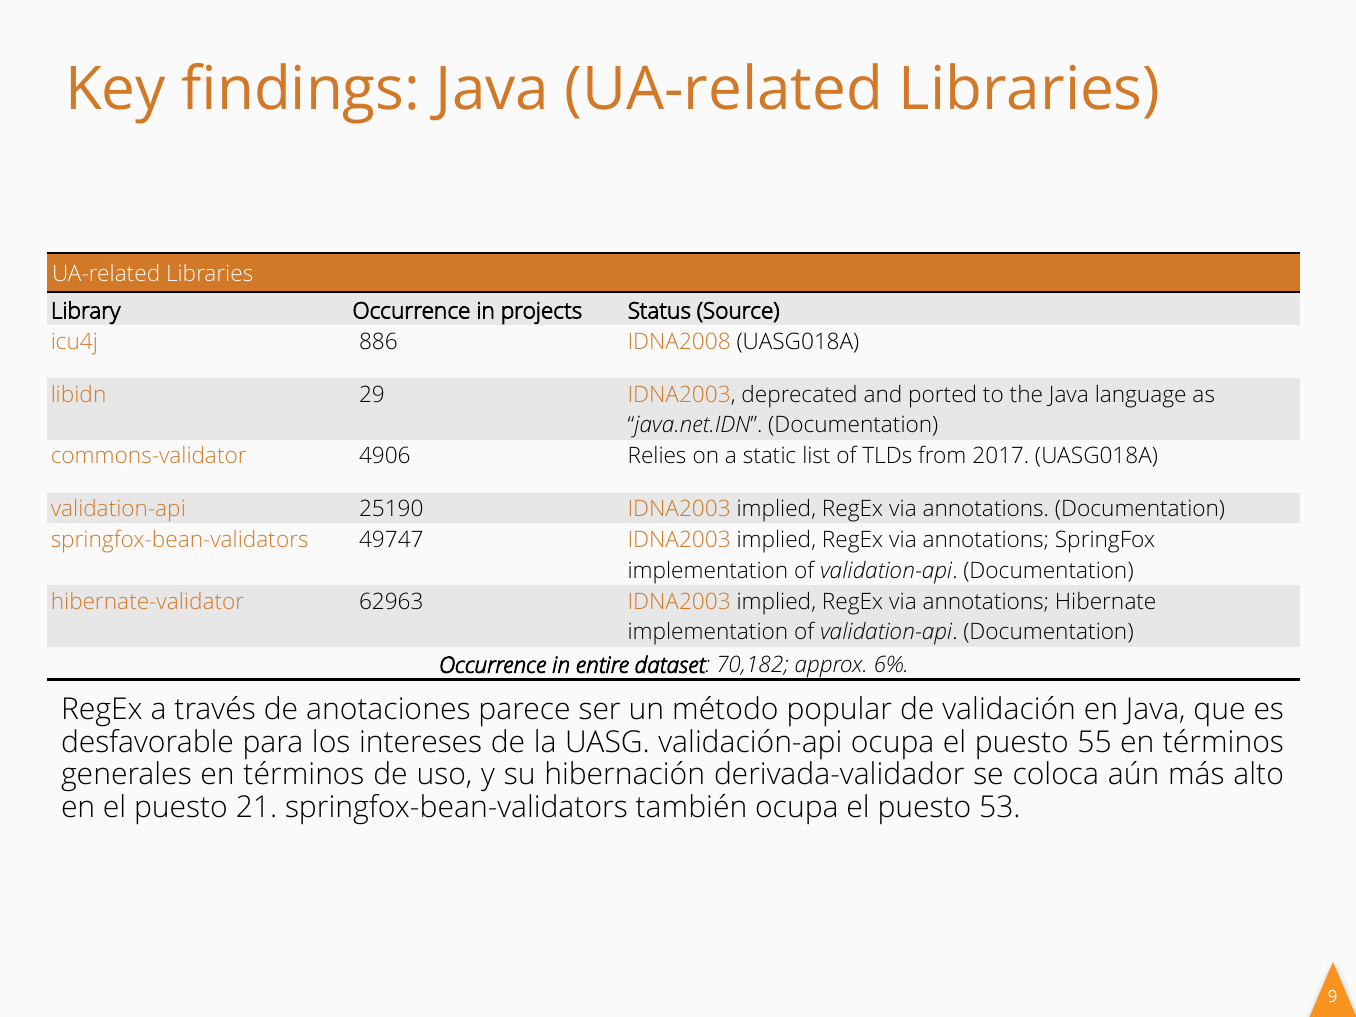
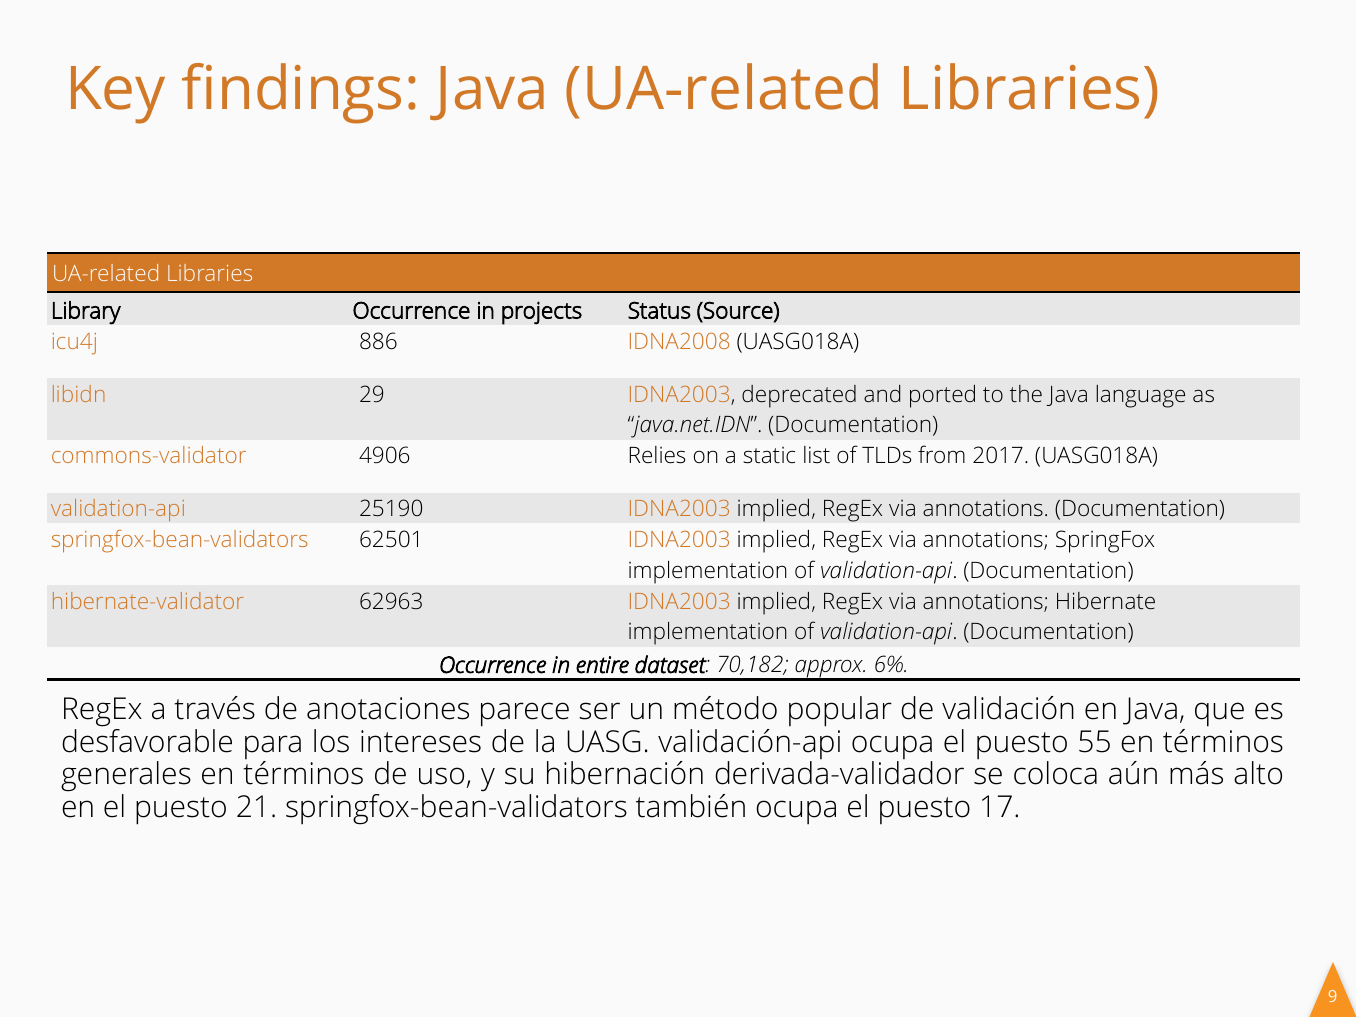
49747: 49747 -> 62501
53: 53 -> 17
